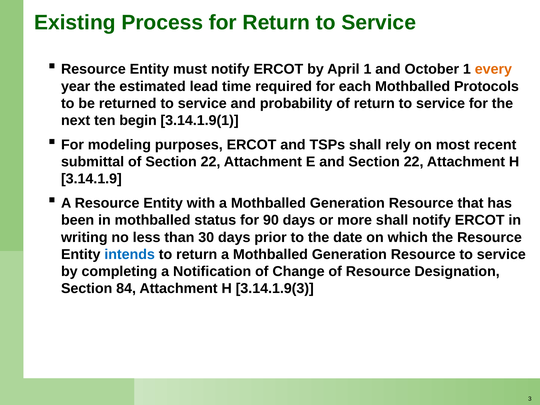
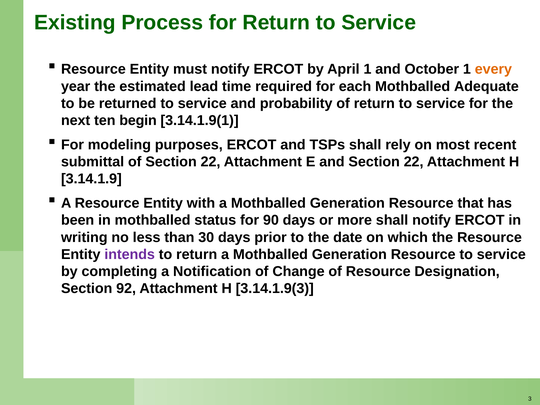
Protocols: Protocols -> Adequate
intends colour: blue -> purple
84: 84 -> 92
